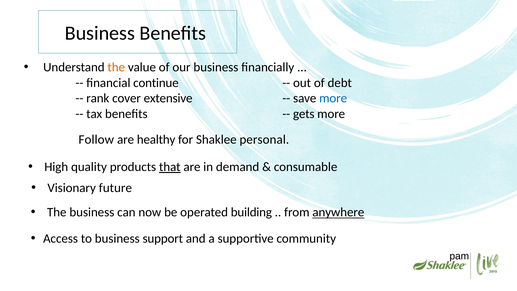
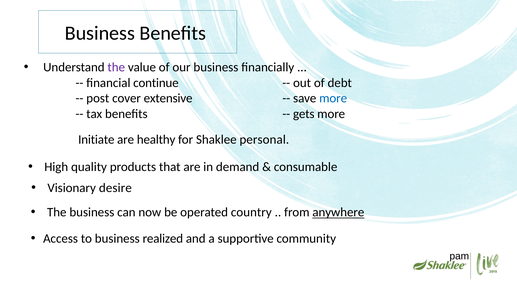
the at (116, 67) colour: orange -> purple
rank: rank -> post
Follow: Follow -> Initiate
that underline: present -> none
future: future -> desire
building: building -> country
support: support -> realized
